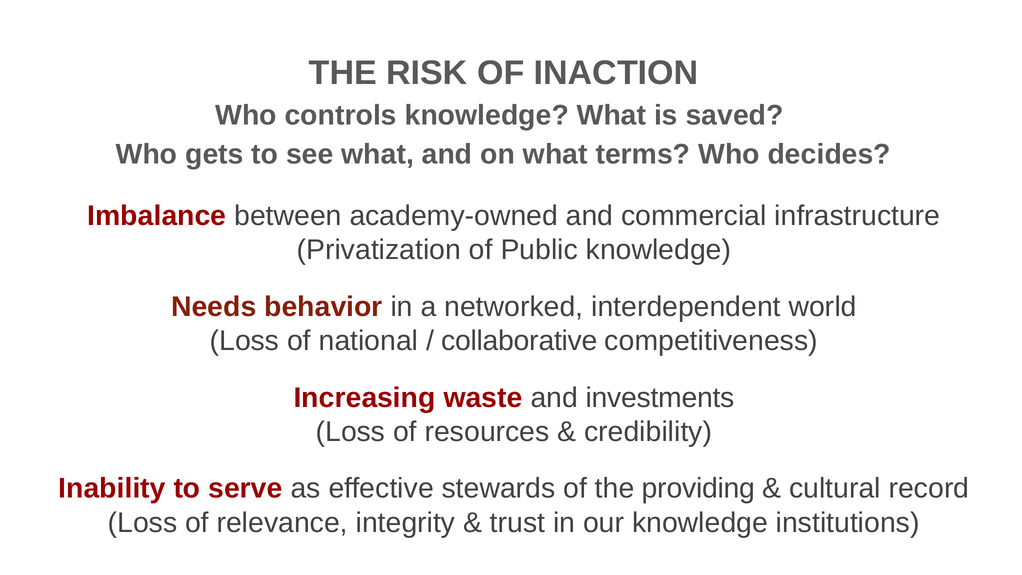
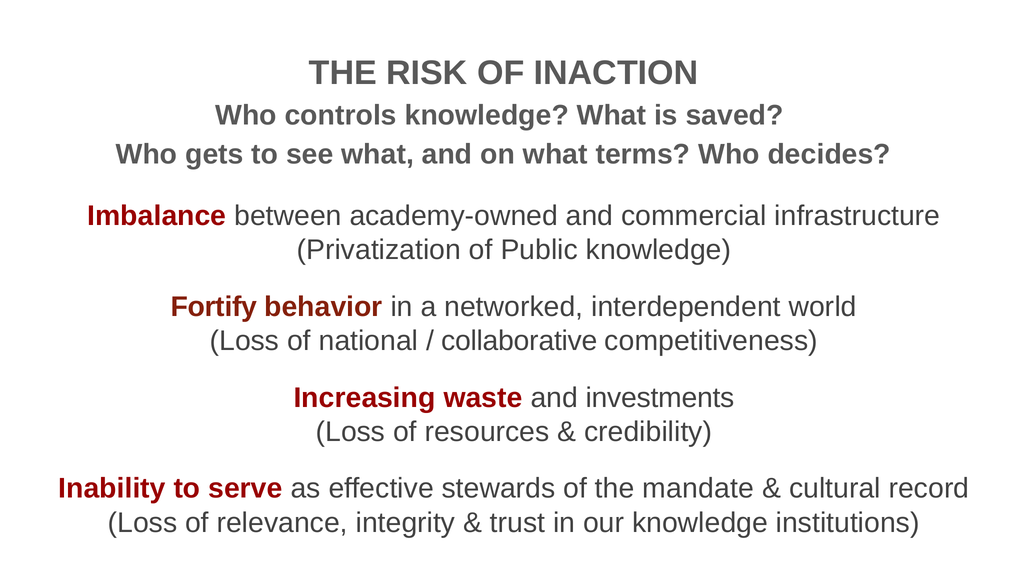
Needs: Needs -> Fortify
providing: providing -> mandate
